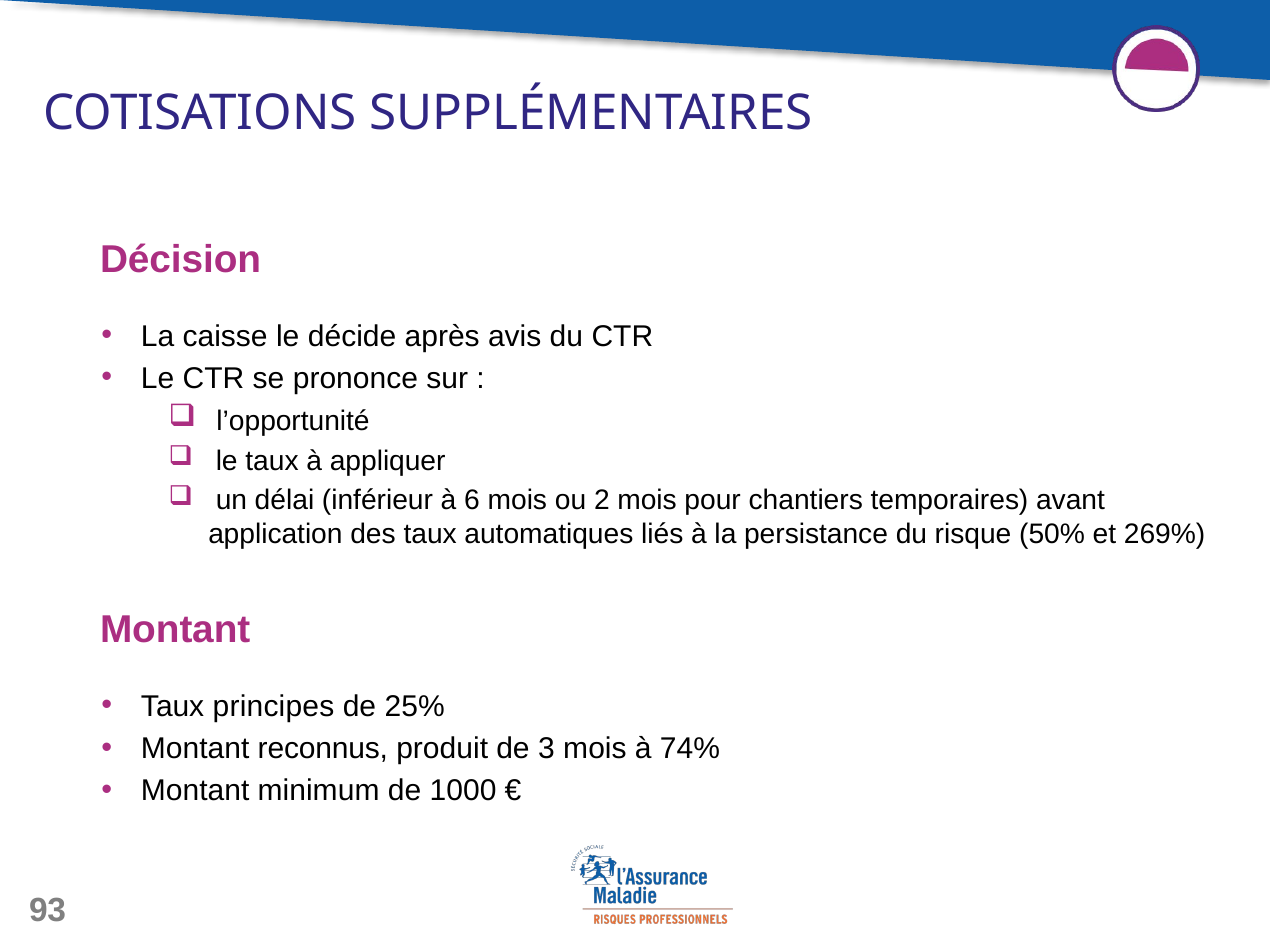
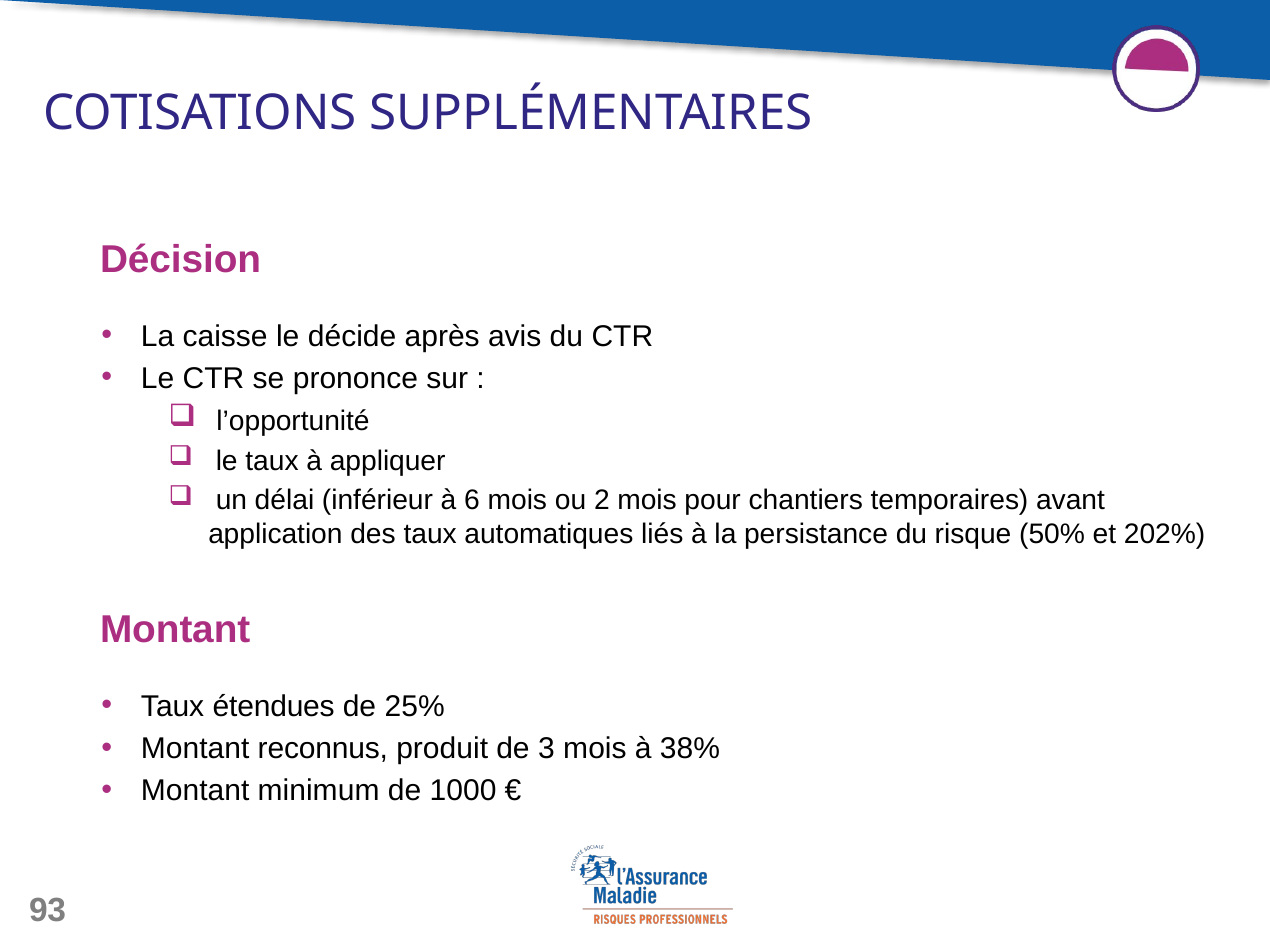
269%: 269% -> 202%
principes: principes -> étendues
74%: 74% -> 38%
